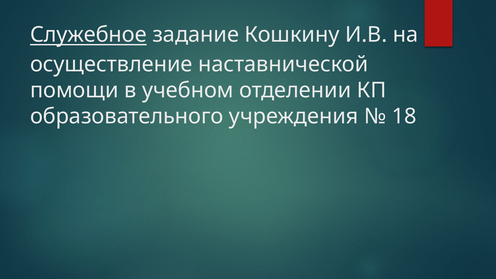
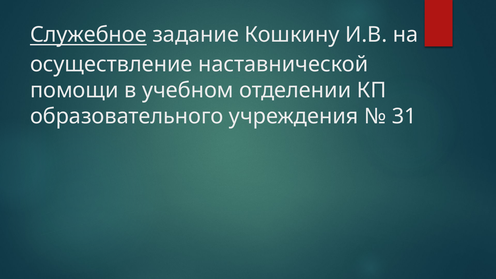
18: 18 -> 31
